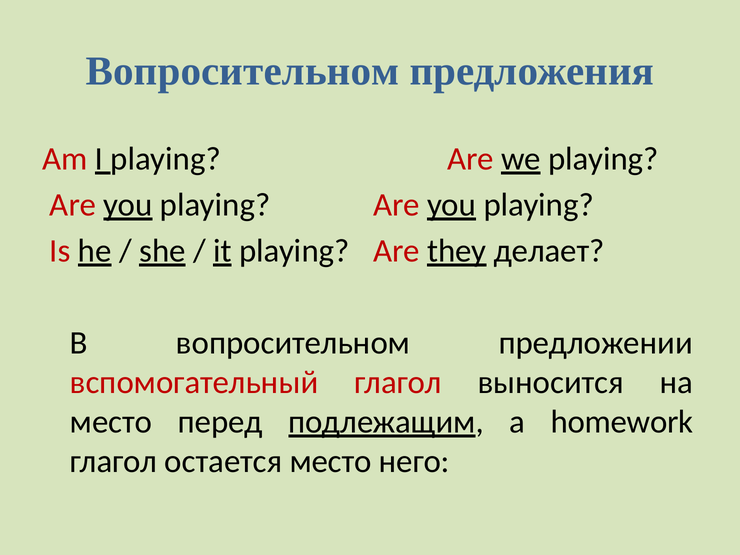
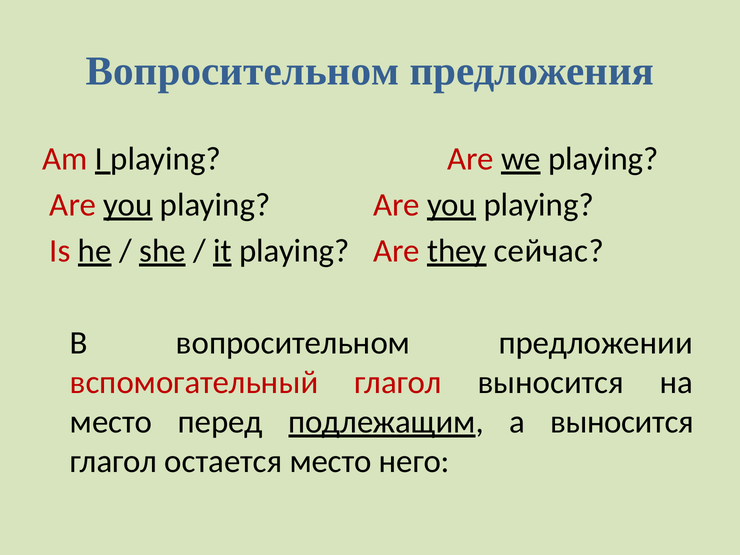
делает: делает -> сейчас
а homework: homework -> выносится
